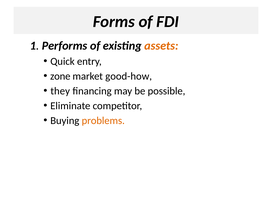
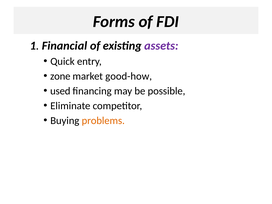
Performs: Performs -> Financial
assets colour: orange -> purple
they: they -> used
